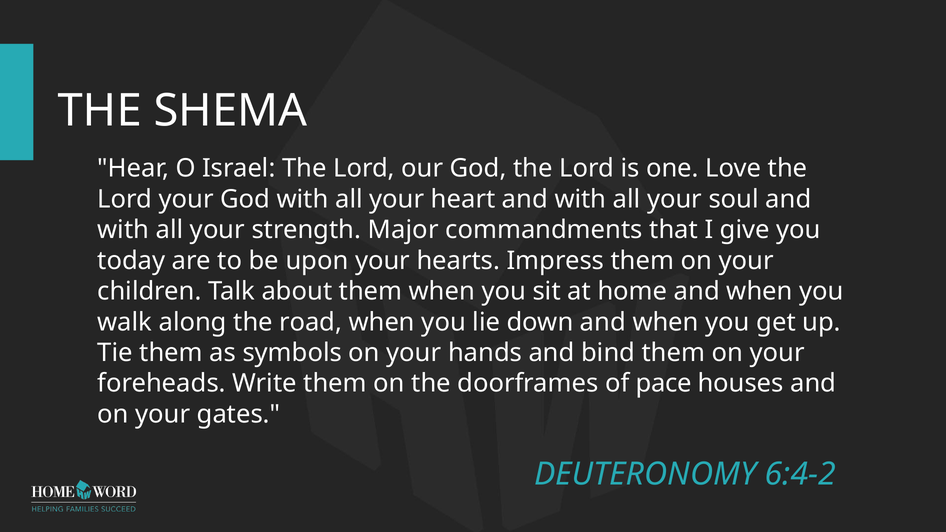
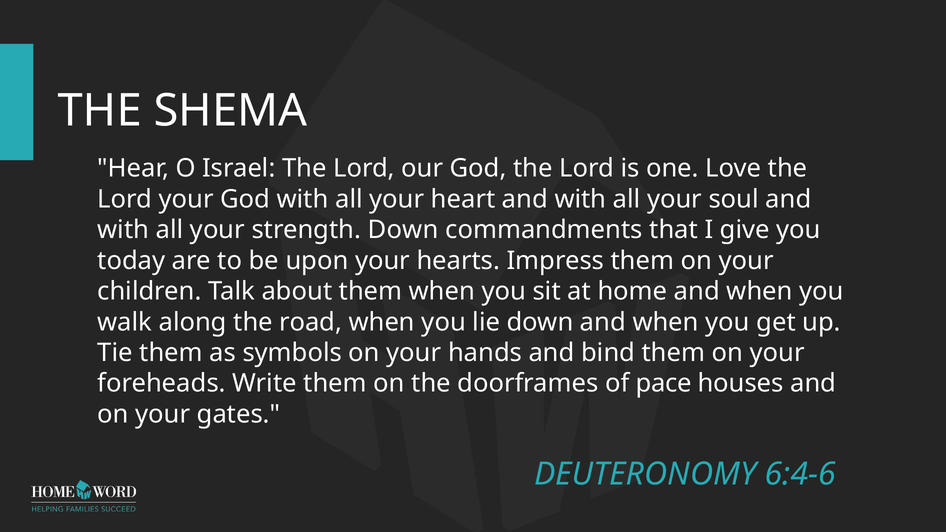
strength Major: Major -> Down
6:4-2: 6:4-2 -> 6:4-6
